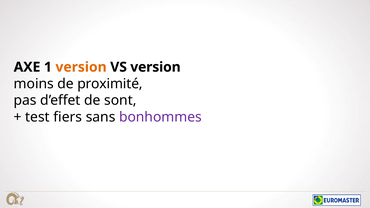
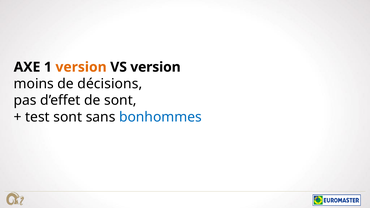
proximité: proximité -> décisions
test fiers: fiers -> sont
bonhommes colour: purple -> blue
